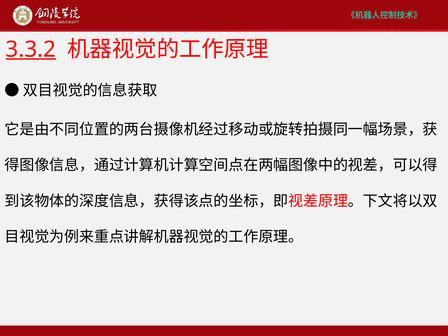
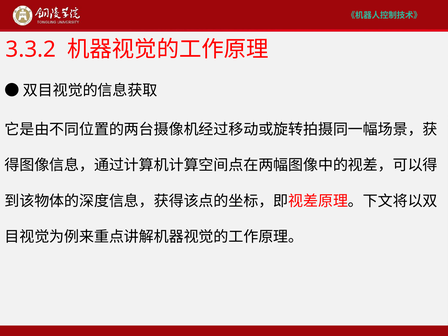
3.3.2 underline: present -> none
